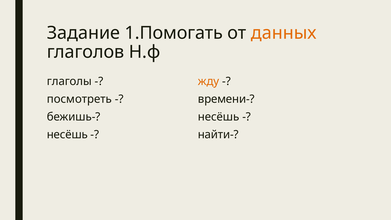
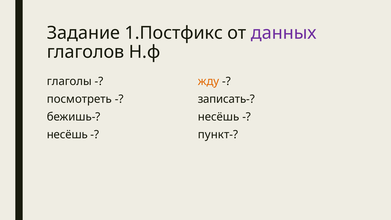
1.Помогать: 1.Помогать -> 1.Постфикс
данных colour: orange -> purple
времени-: времени- -> записать-
найти-: найти- -> пункт-
